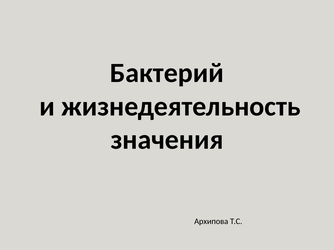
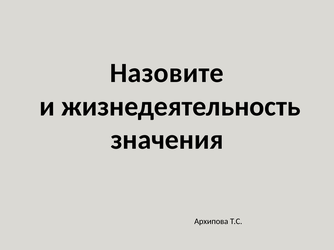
Бактерий: Бактерий -> Назовите
